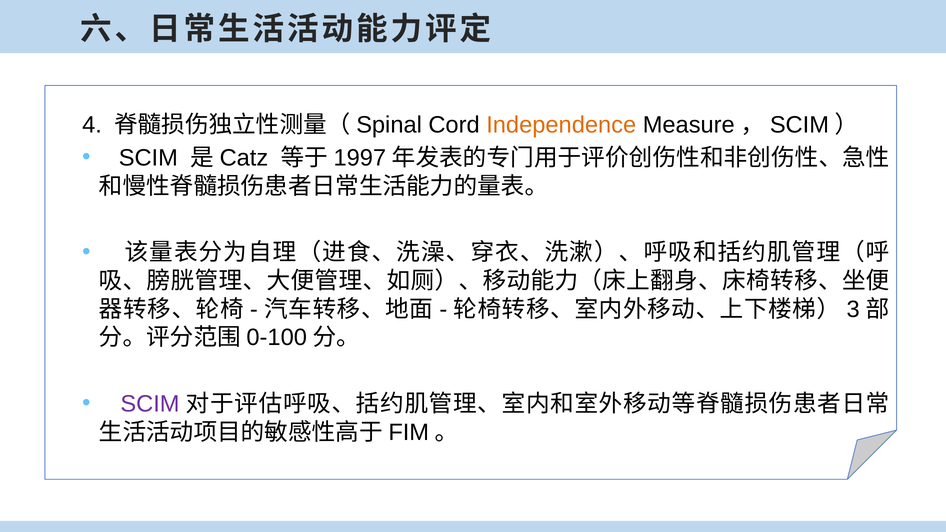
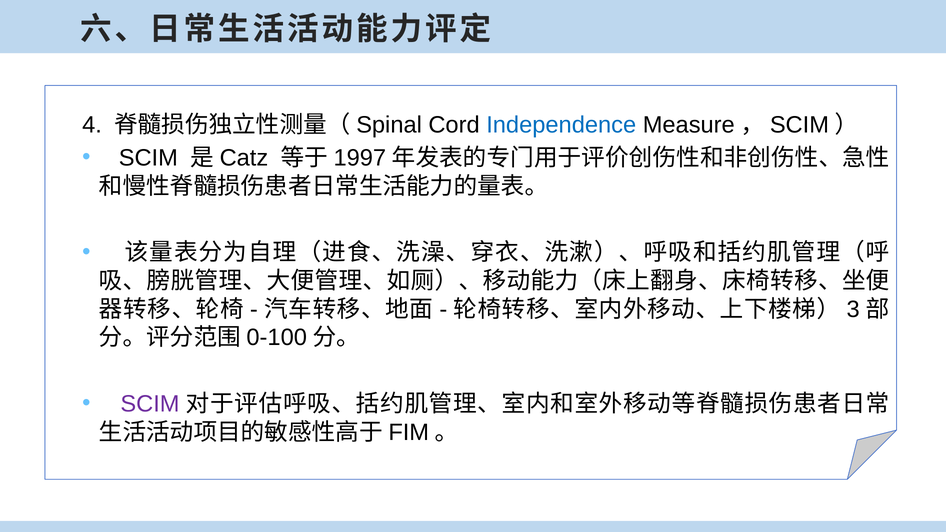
Independence colour: orange -> blue
